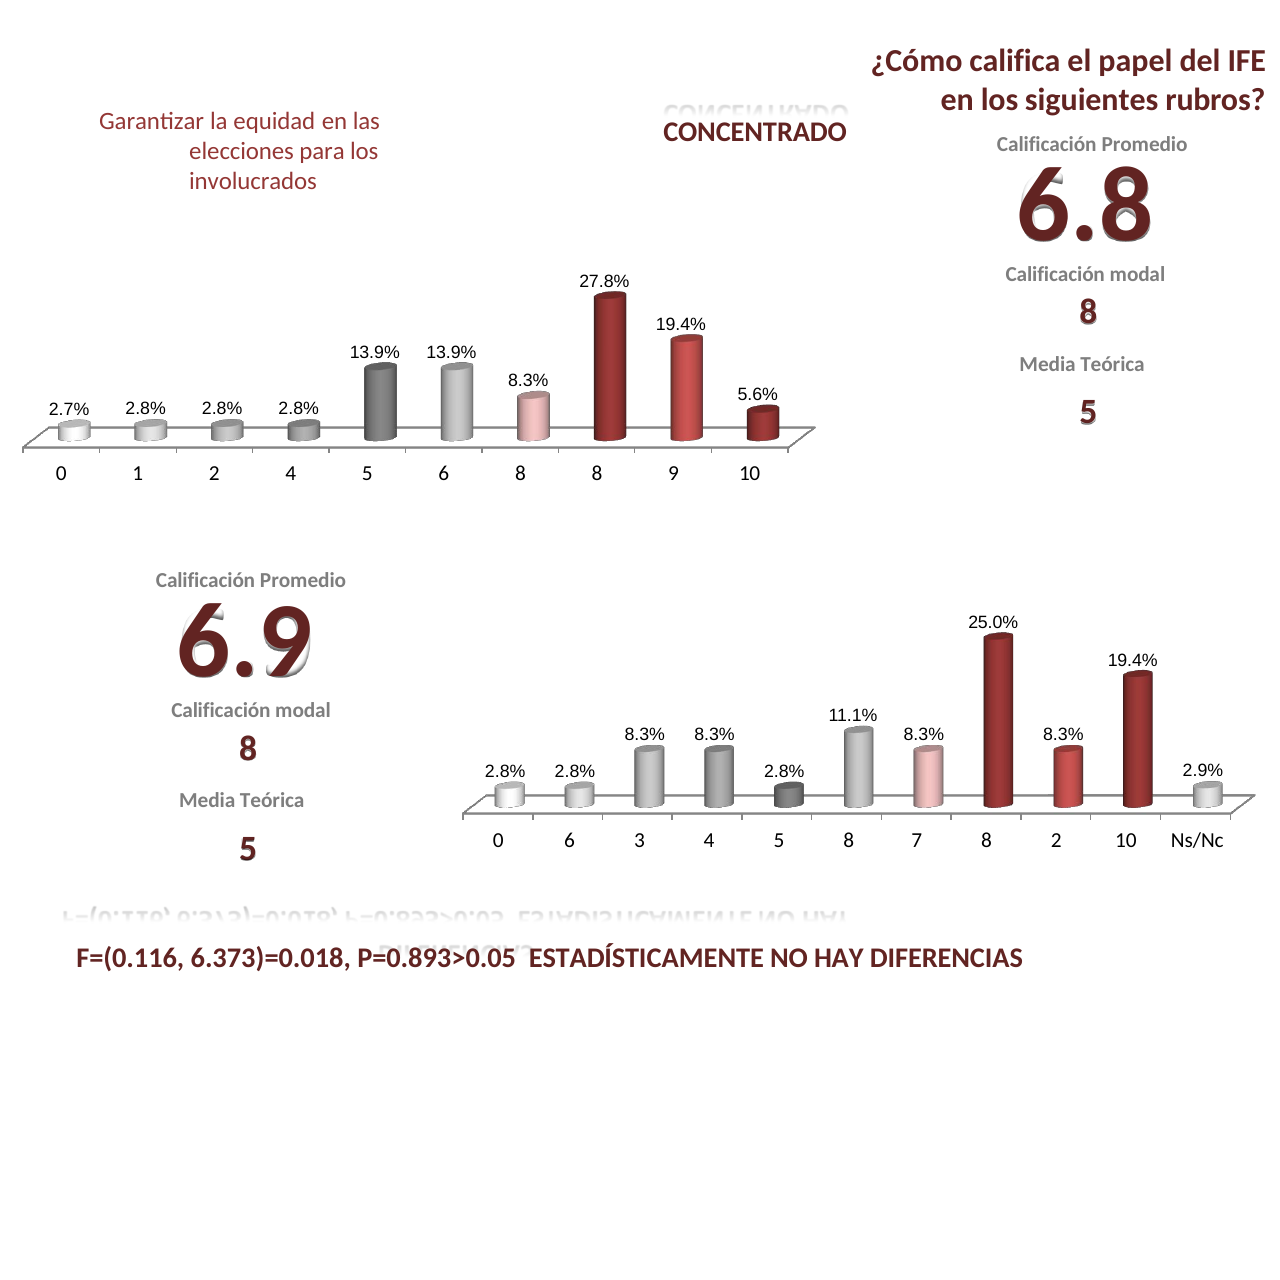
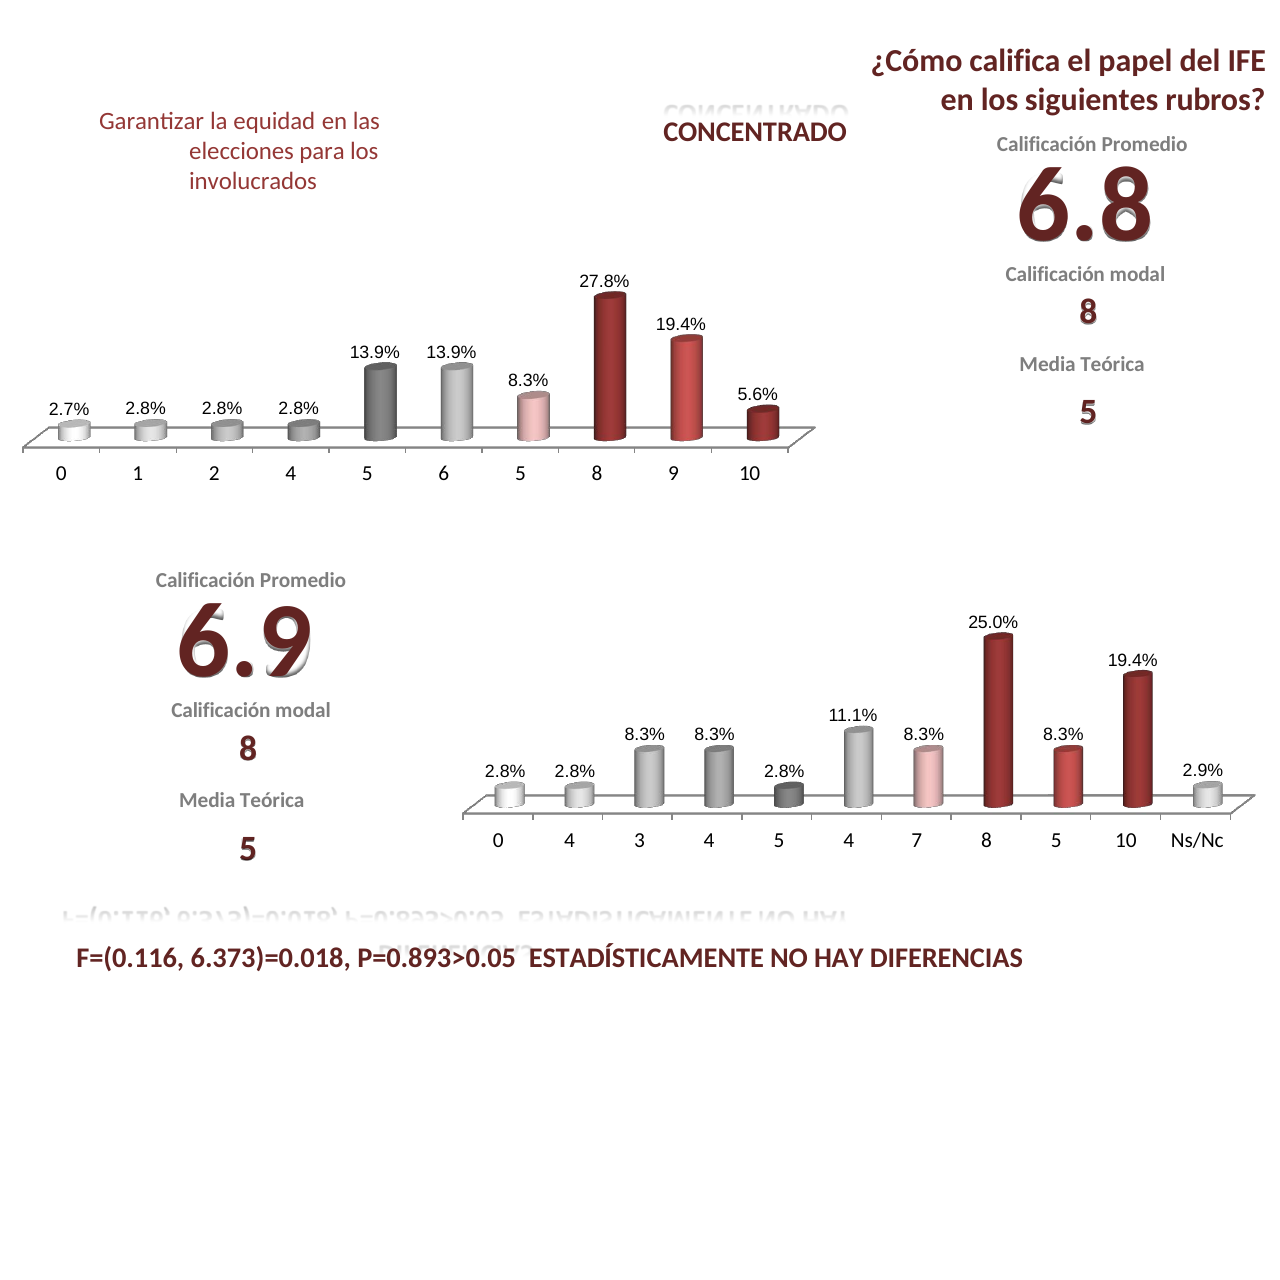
6 8: 8 -> 5
0 6: 6 -> 4
5 8: 8 -> 4
8 2: 2 -> 5
